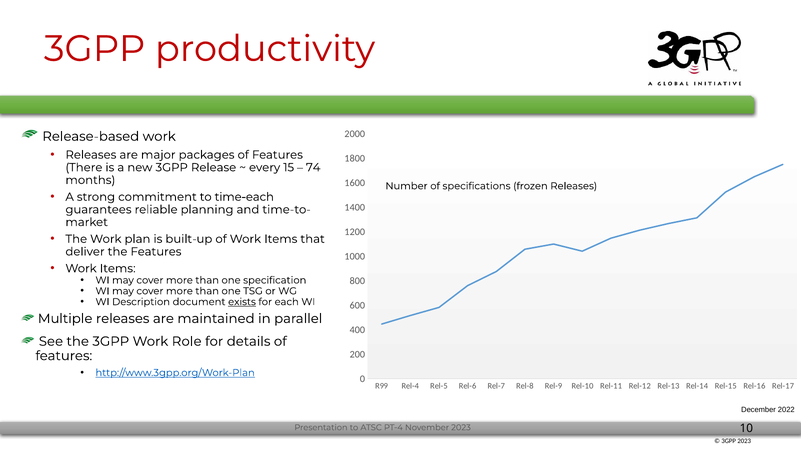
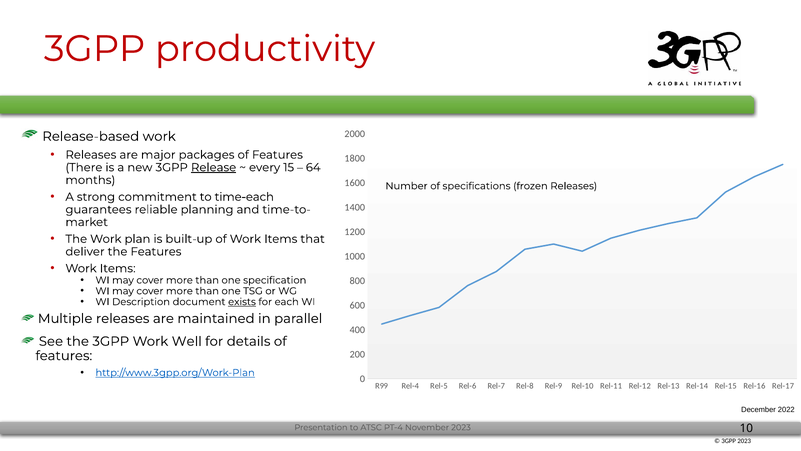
Release underline: none -> present
74: 74 -> 64
Role: Role -> Well
